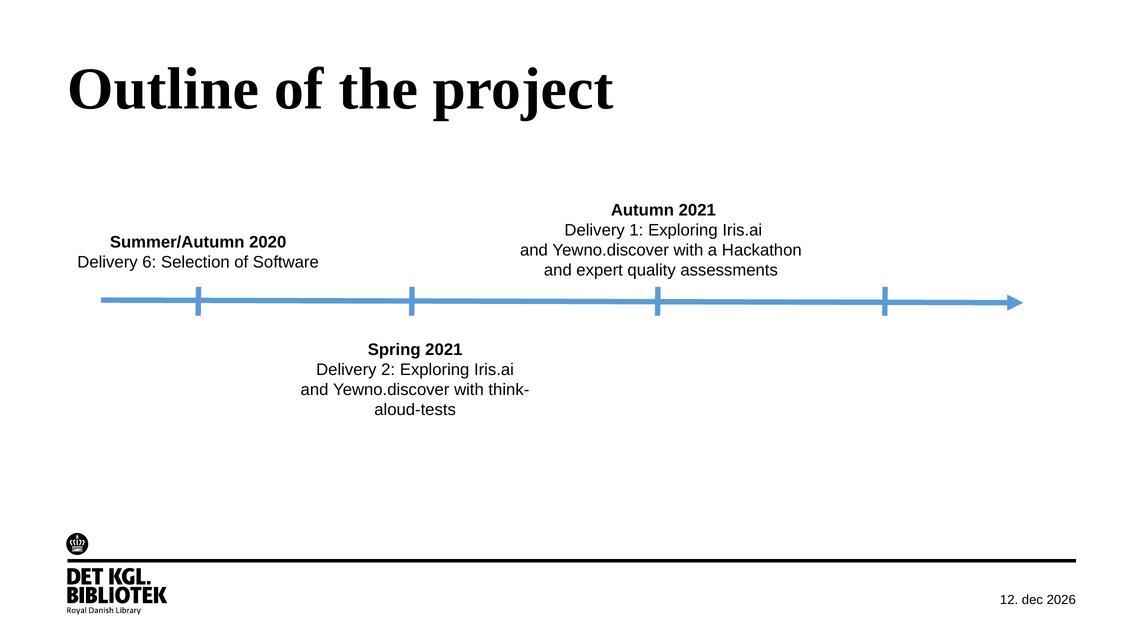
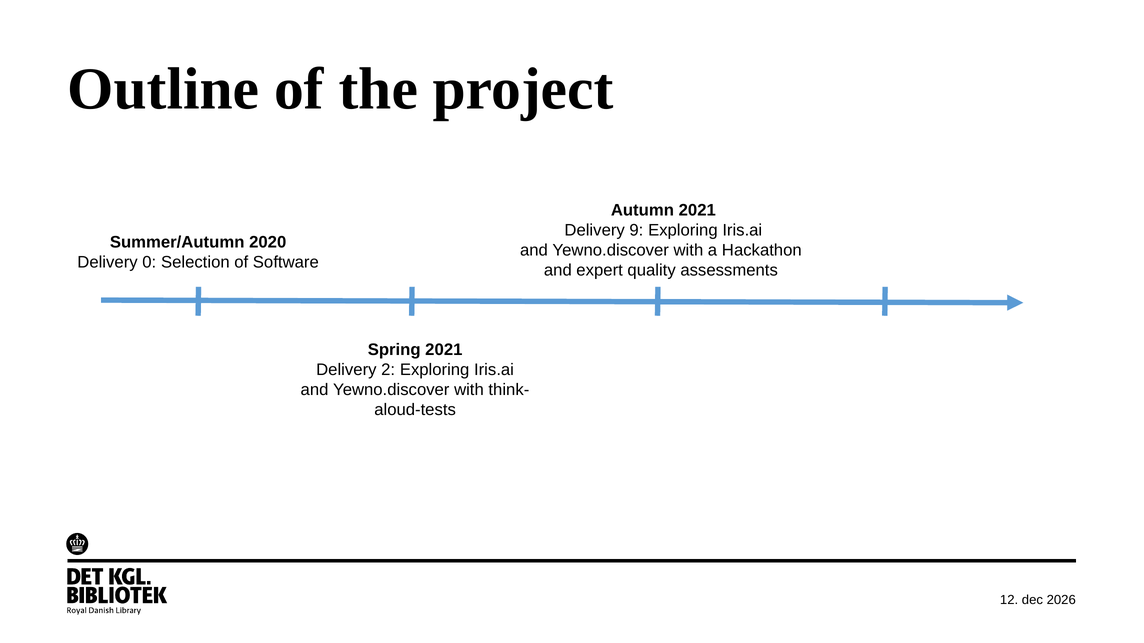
1: 1 -> 9
6: 6 -> 0
